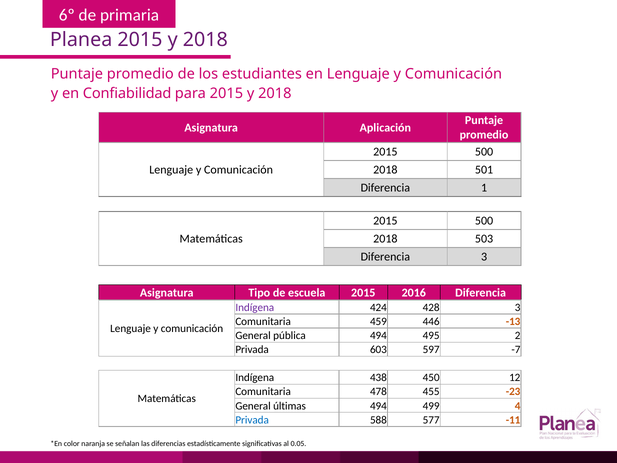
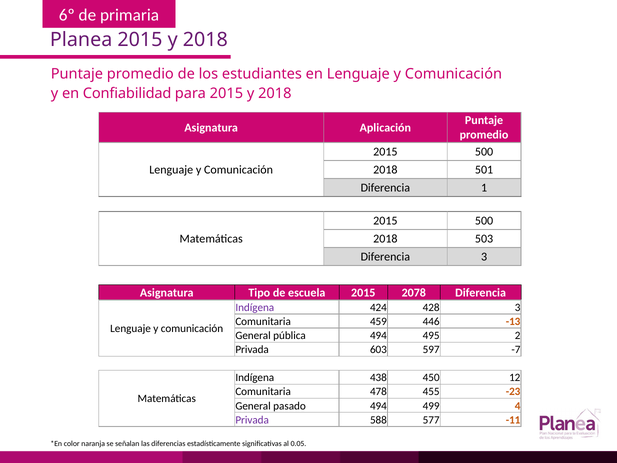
2016: 2016 -> 2078
últimas: últimas -> pasado
Privada at (252, 420) colour: blue -> purple
